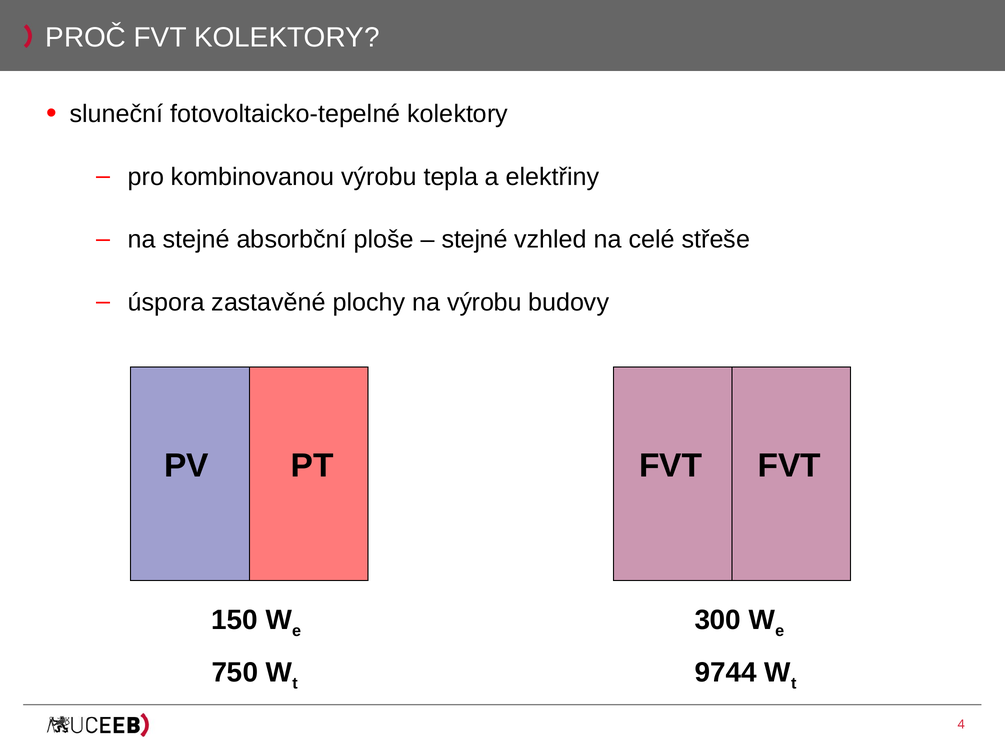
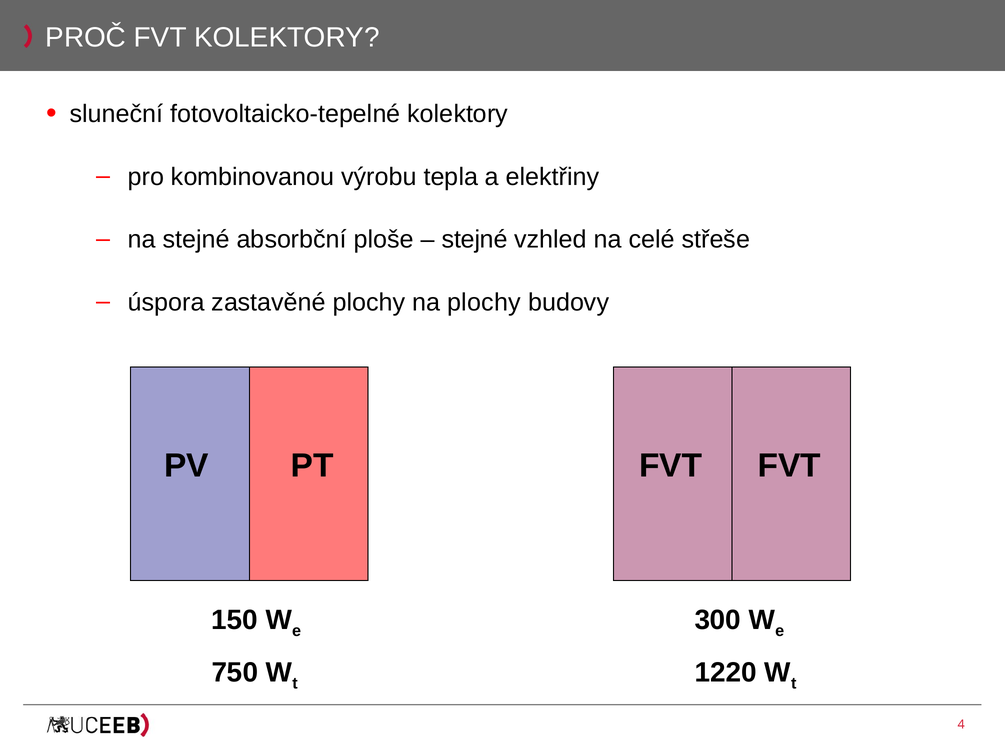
na výrobu: výrobu -> plochy
9744: 9744 -> 1220
